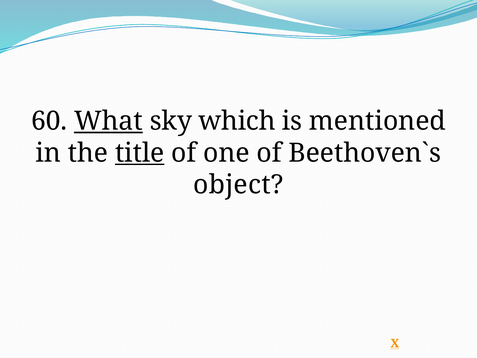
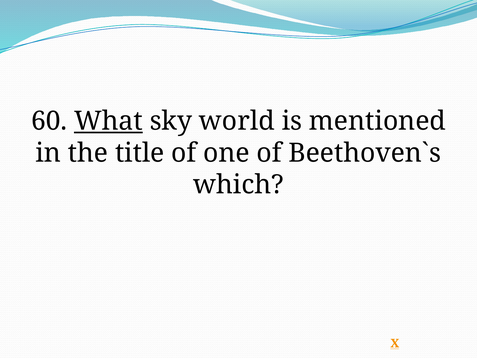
which: which -> world
title underline: present -> none
object: object -> which
